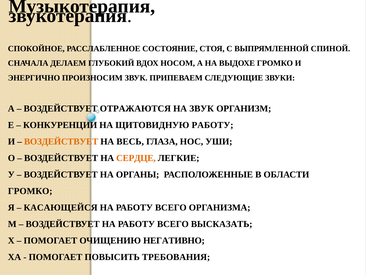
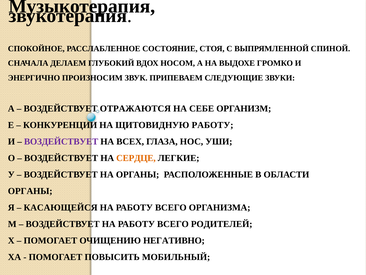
НА ЗВУК: ЗВУК -> СЕБЕ
ВОЗДЕЙСТВУЕТ at (61, 141) colour: orange -> purple
ВЕСЬ: ВЕСЬ -> ВСЕХ
ГРОМКО at (30, 191): ГРОМКО -> ОРГАНЫ
ВЫСКАЗАТЬ: ВЫСКАЗАТЬ -> РОДИТЕЛЕЙ
ТРЕБОВАНИЯ: ТРЕБОВАНИЯ -> МОБИЛЬНЫЙ
